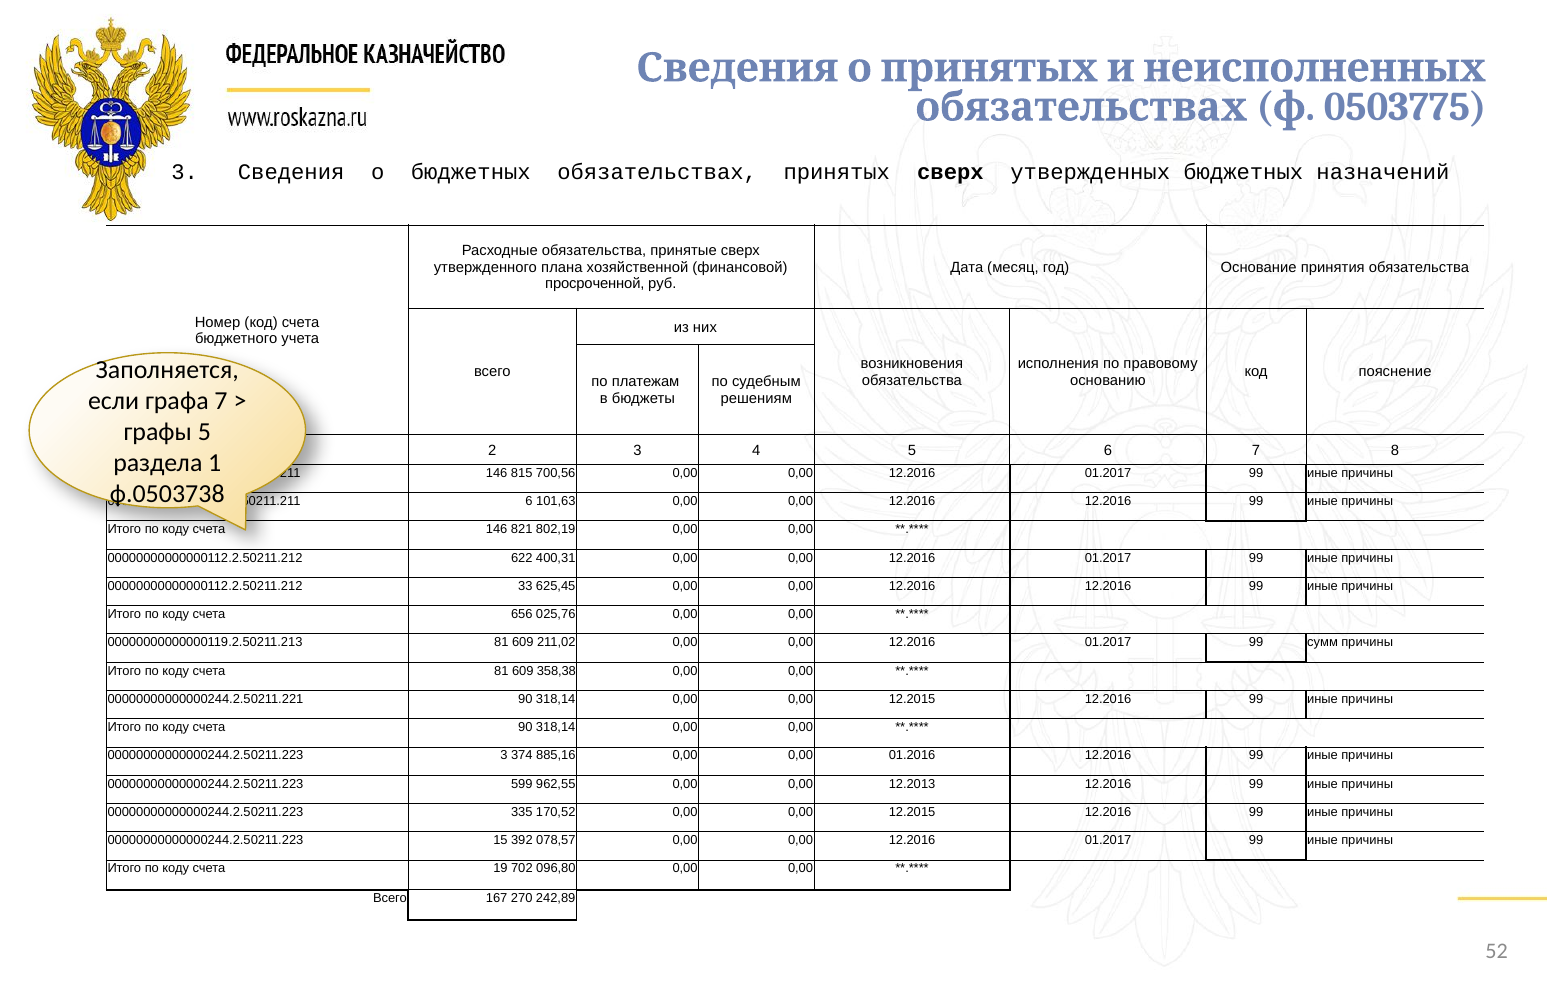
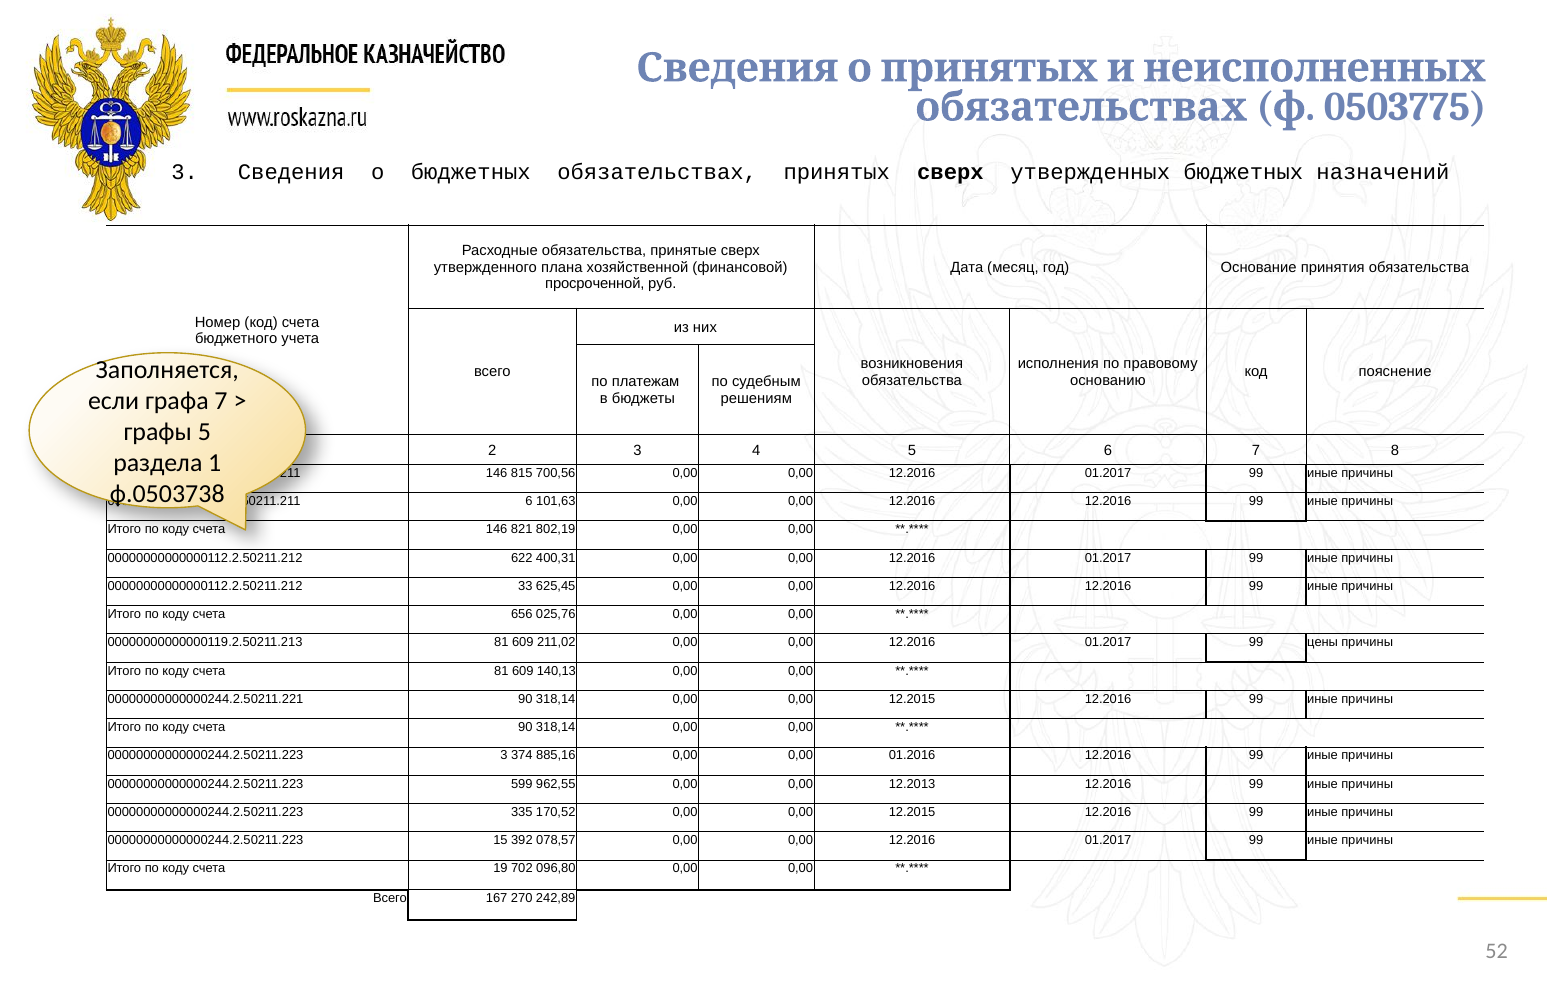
сумм: сумм -> цены
358,38: 358,38 -> 140,13
